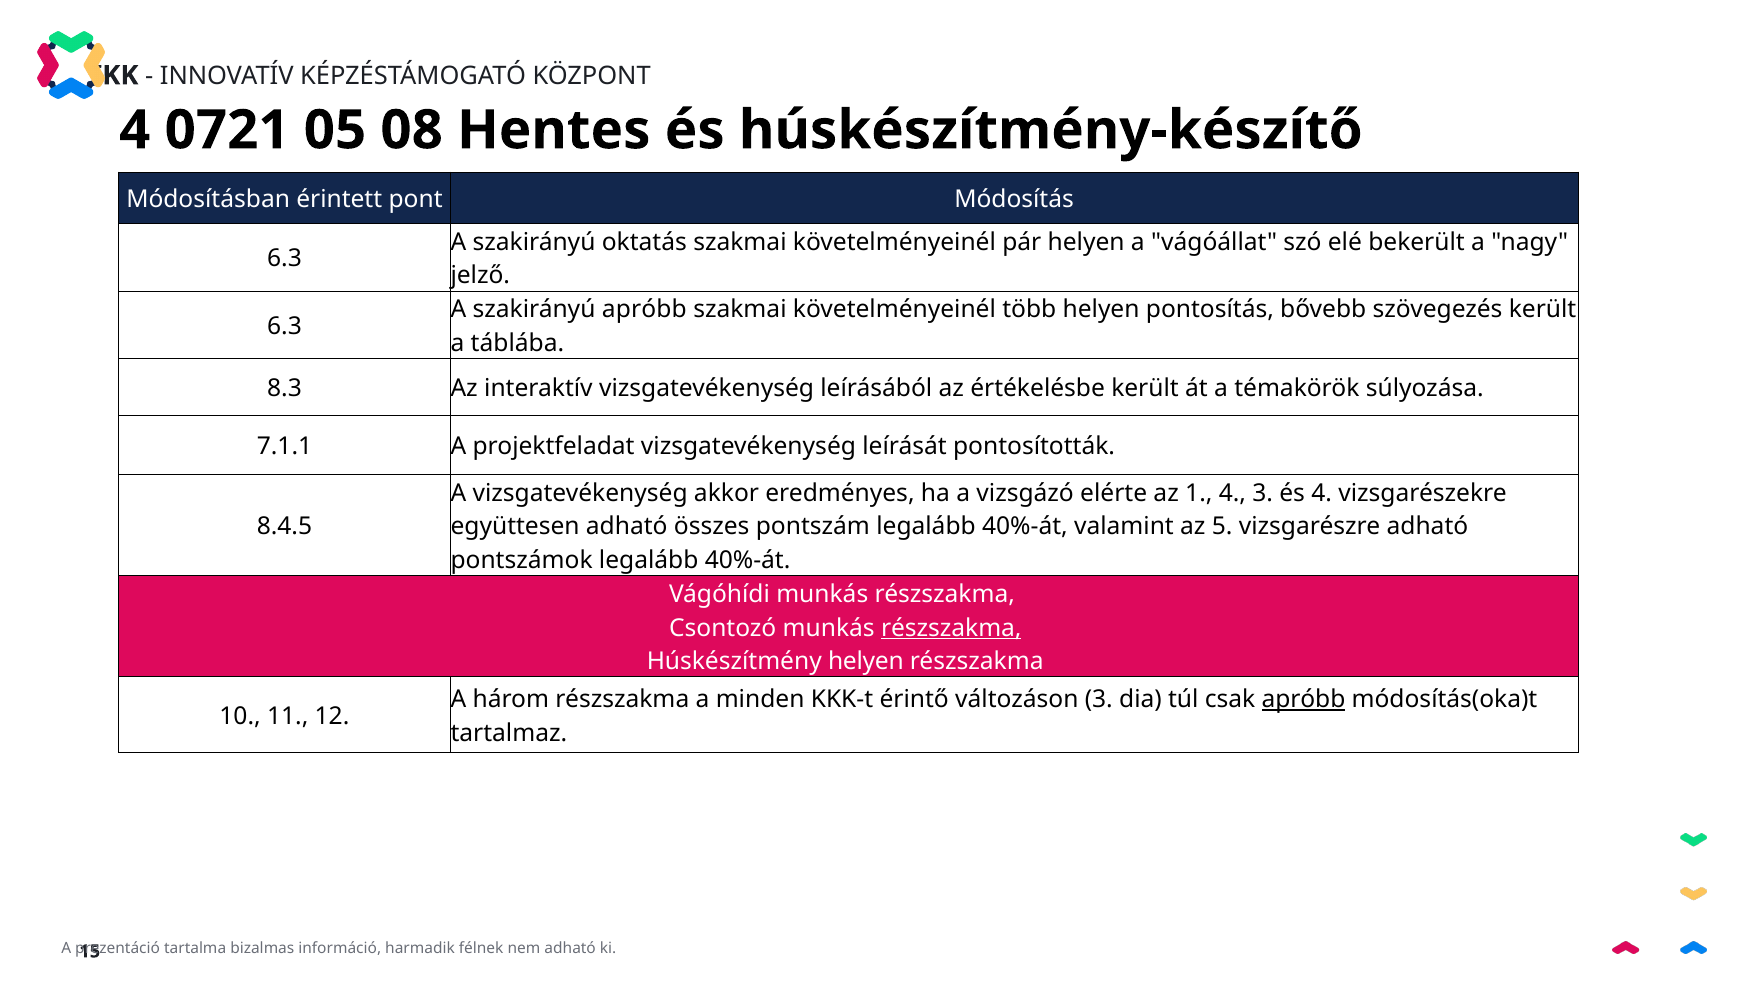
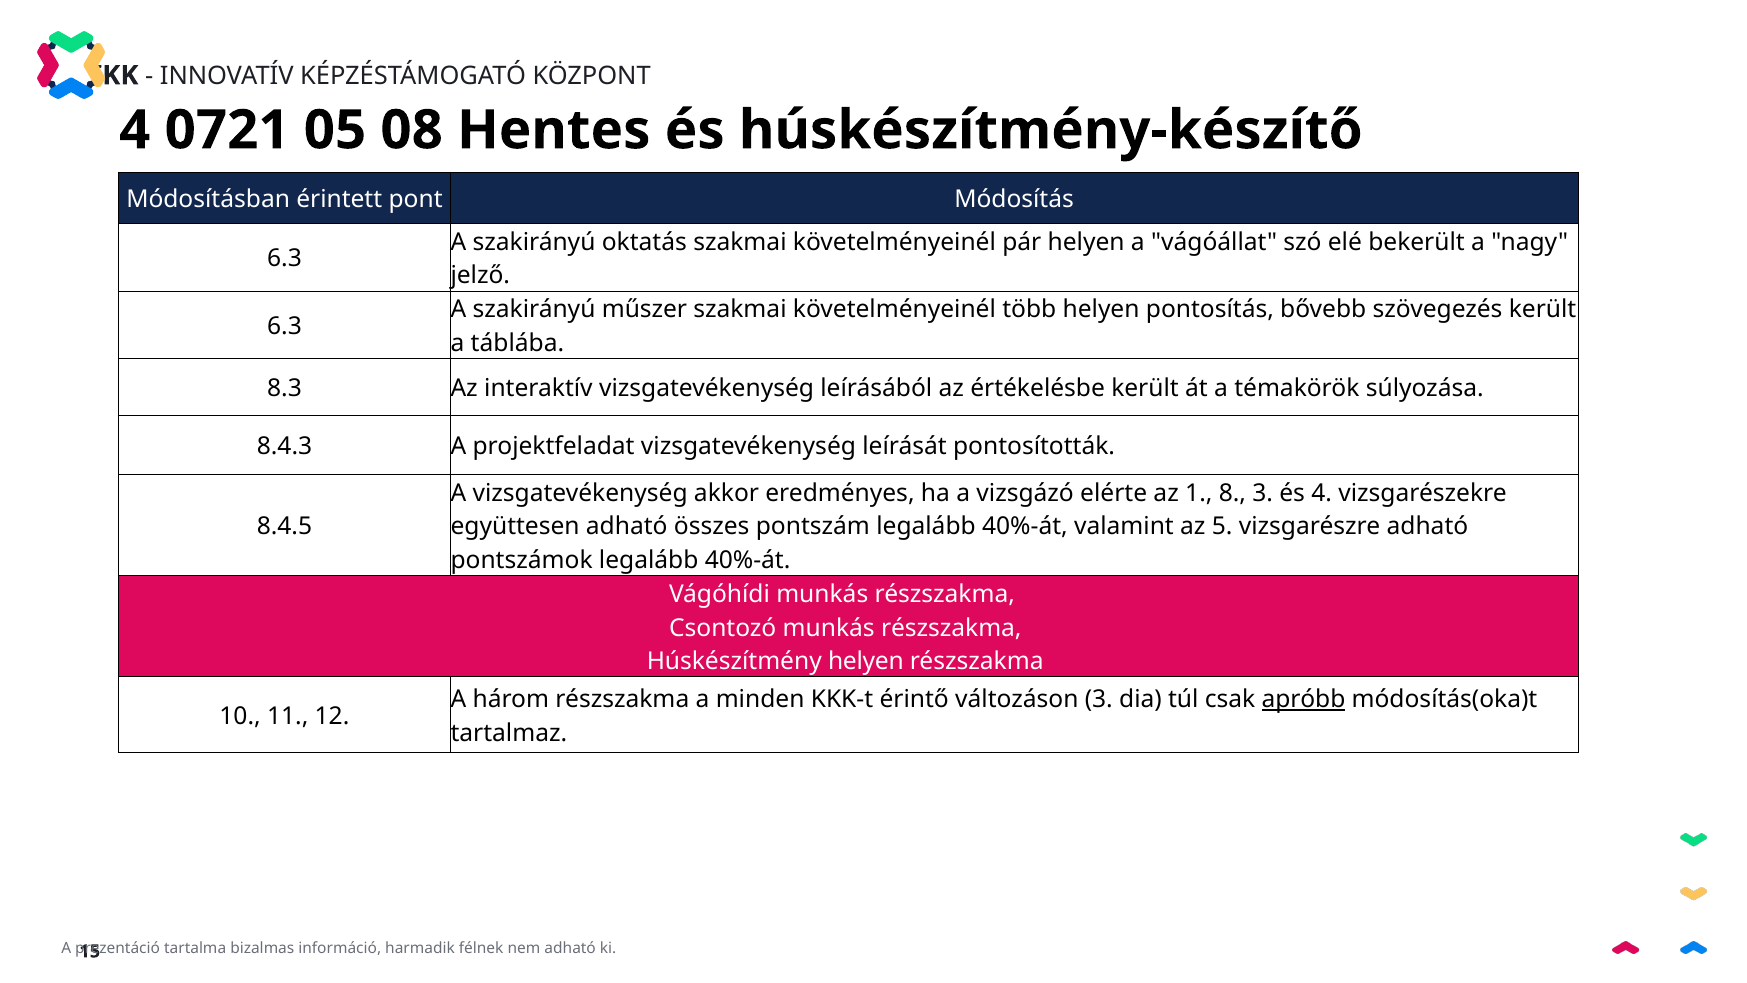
szakirányú apróbb: apróbb -> műszer
7.1.1: 7.1.1 -> 8.4.3
1 4: 4 -> 8
részszakma at (951, 628) underline: present -> none
